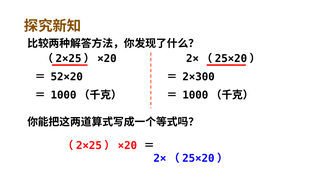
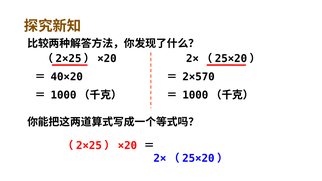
52×20: 52×20 -> 40×20
2×300: 2×300 -> 2×570
